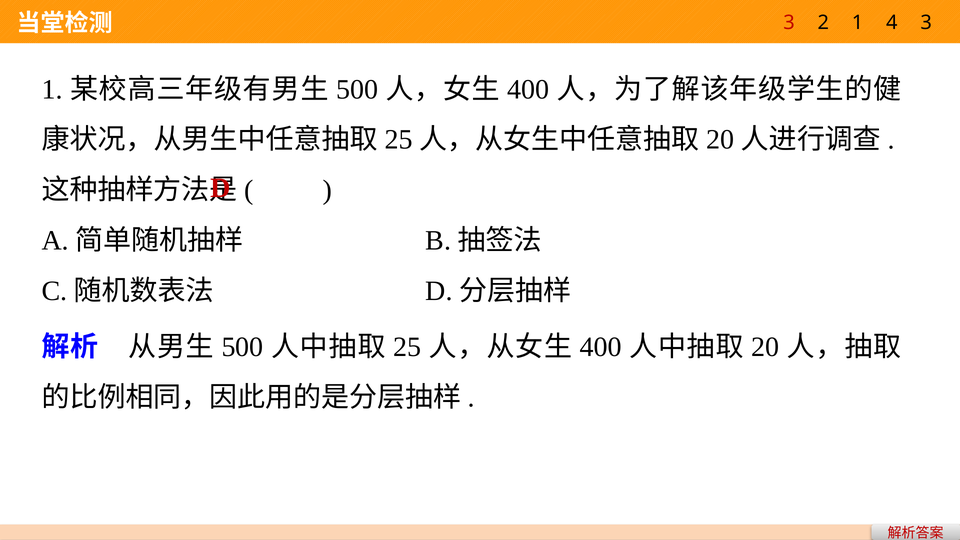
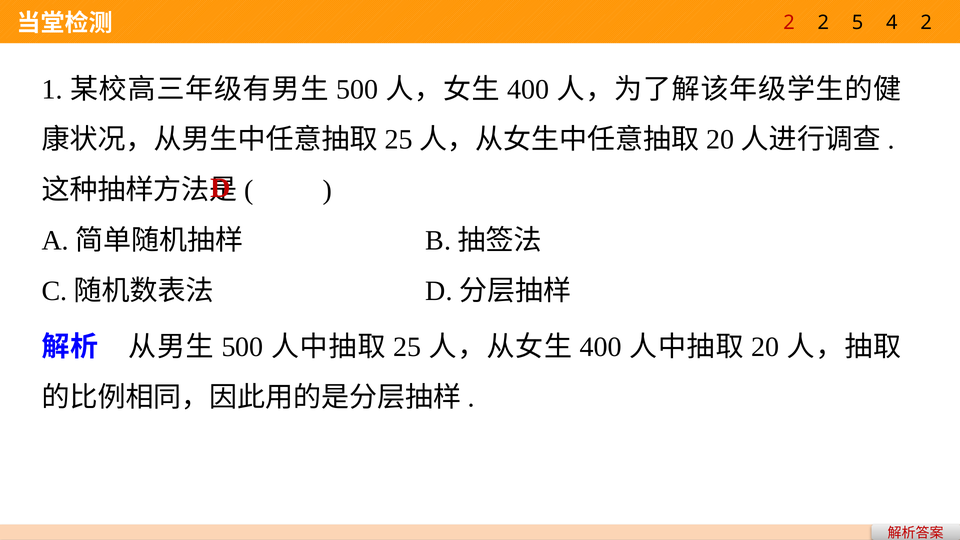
3 at (789, 23): 3 -> 2
2 1: 1 -> 5
4 3: 3 -> 2
